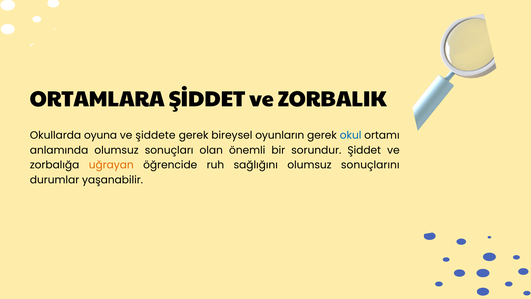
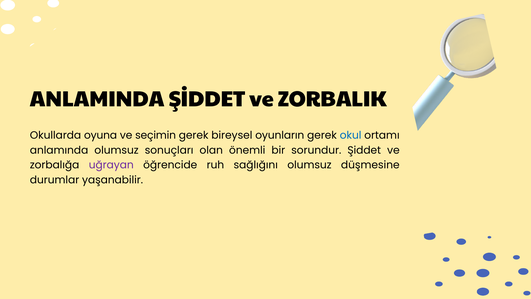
ORTAMLARA: ORTAMLARA -> ANLAMINDA
şiddete: şiddete -> seçimin
uğrayan colour: orange -> purple
sonuçlarını: sonuçlarını -> düşmesine
